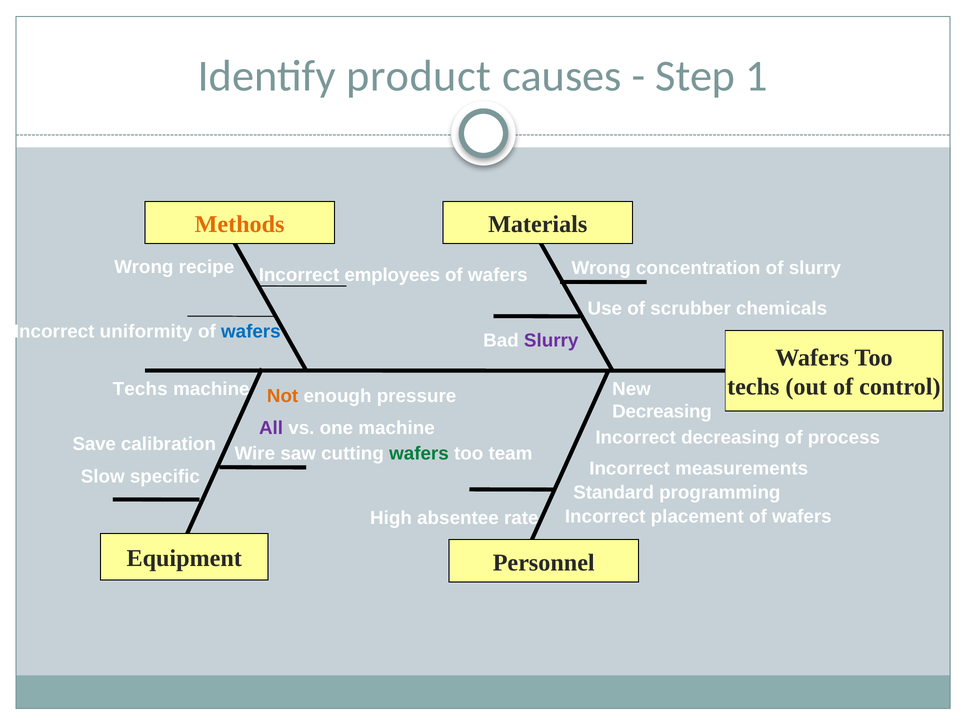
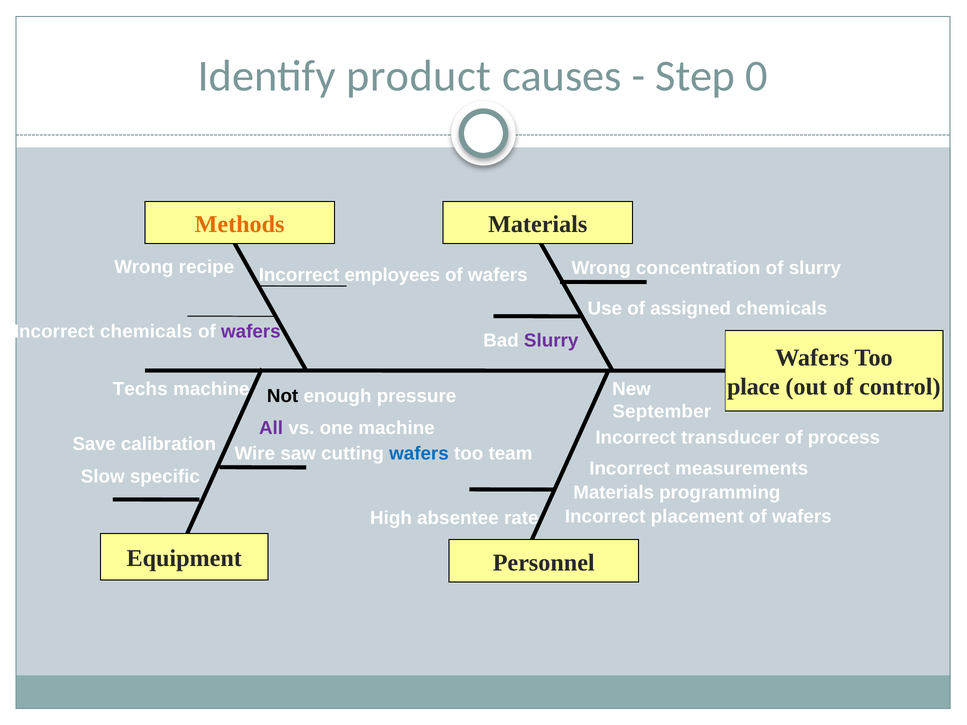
1: 1 -> 0
scrubber: scrubber -> assigned
Incorrect uniformity: uniformity -> chemicals
wafers at (251, 332) colour: blue -> purple
techs at (753, 387): techs -> place
Not colour: orange -> black
Decreasing at (662, 412): Decreasing -> September
Incorrect decreasing: decreasing -> transducer
wafers at (419, 454) colour: green -> blue
Standard at (614, 493): Standard -> Materials
